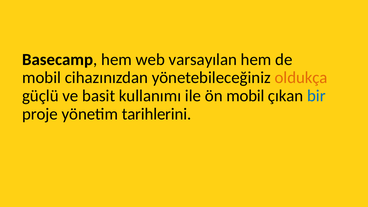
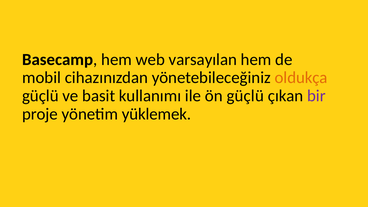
ön mobil: mobil -> güçlü
bir colour: blue -> purple
tarihlerini: tarihlerini -> yüklemek
